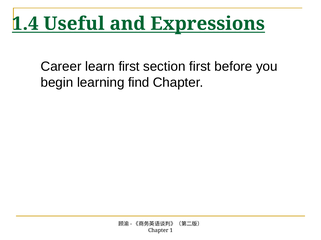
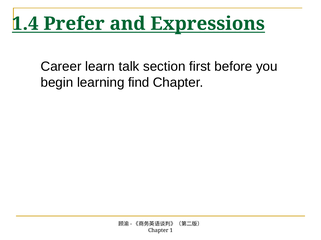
Useful: Useful -> Prefer
learn first: first -> talk
